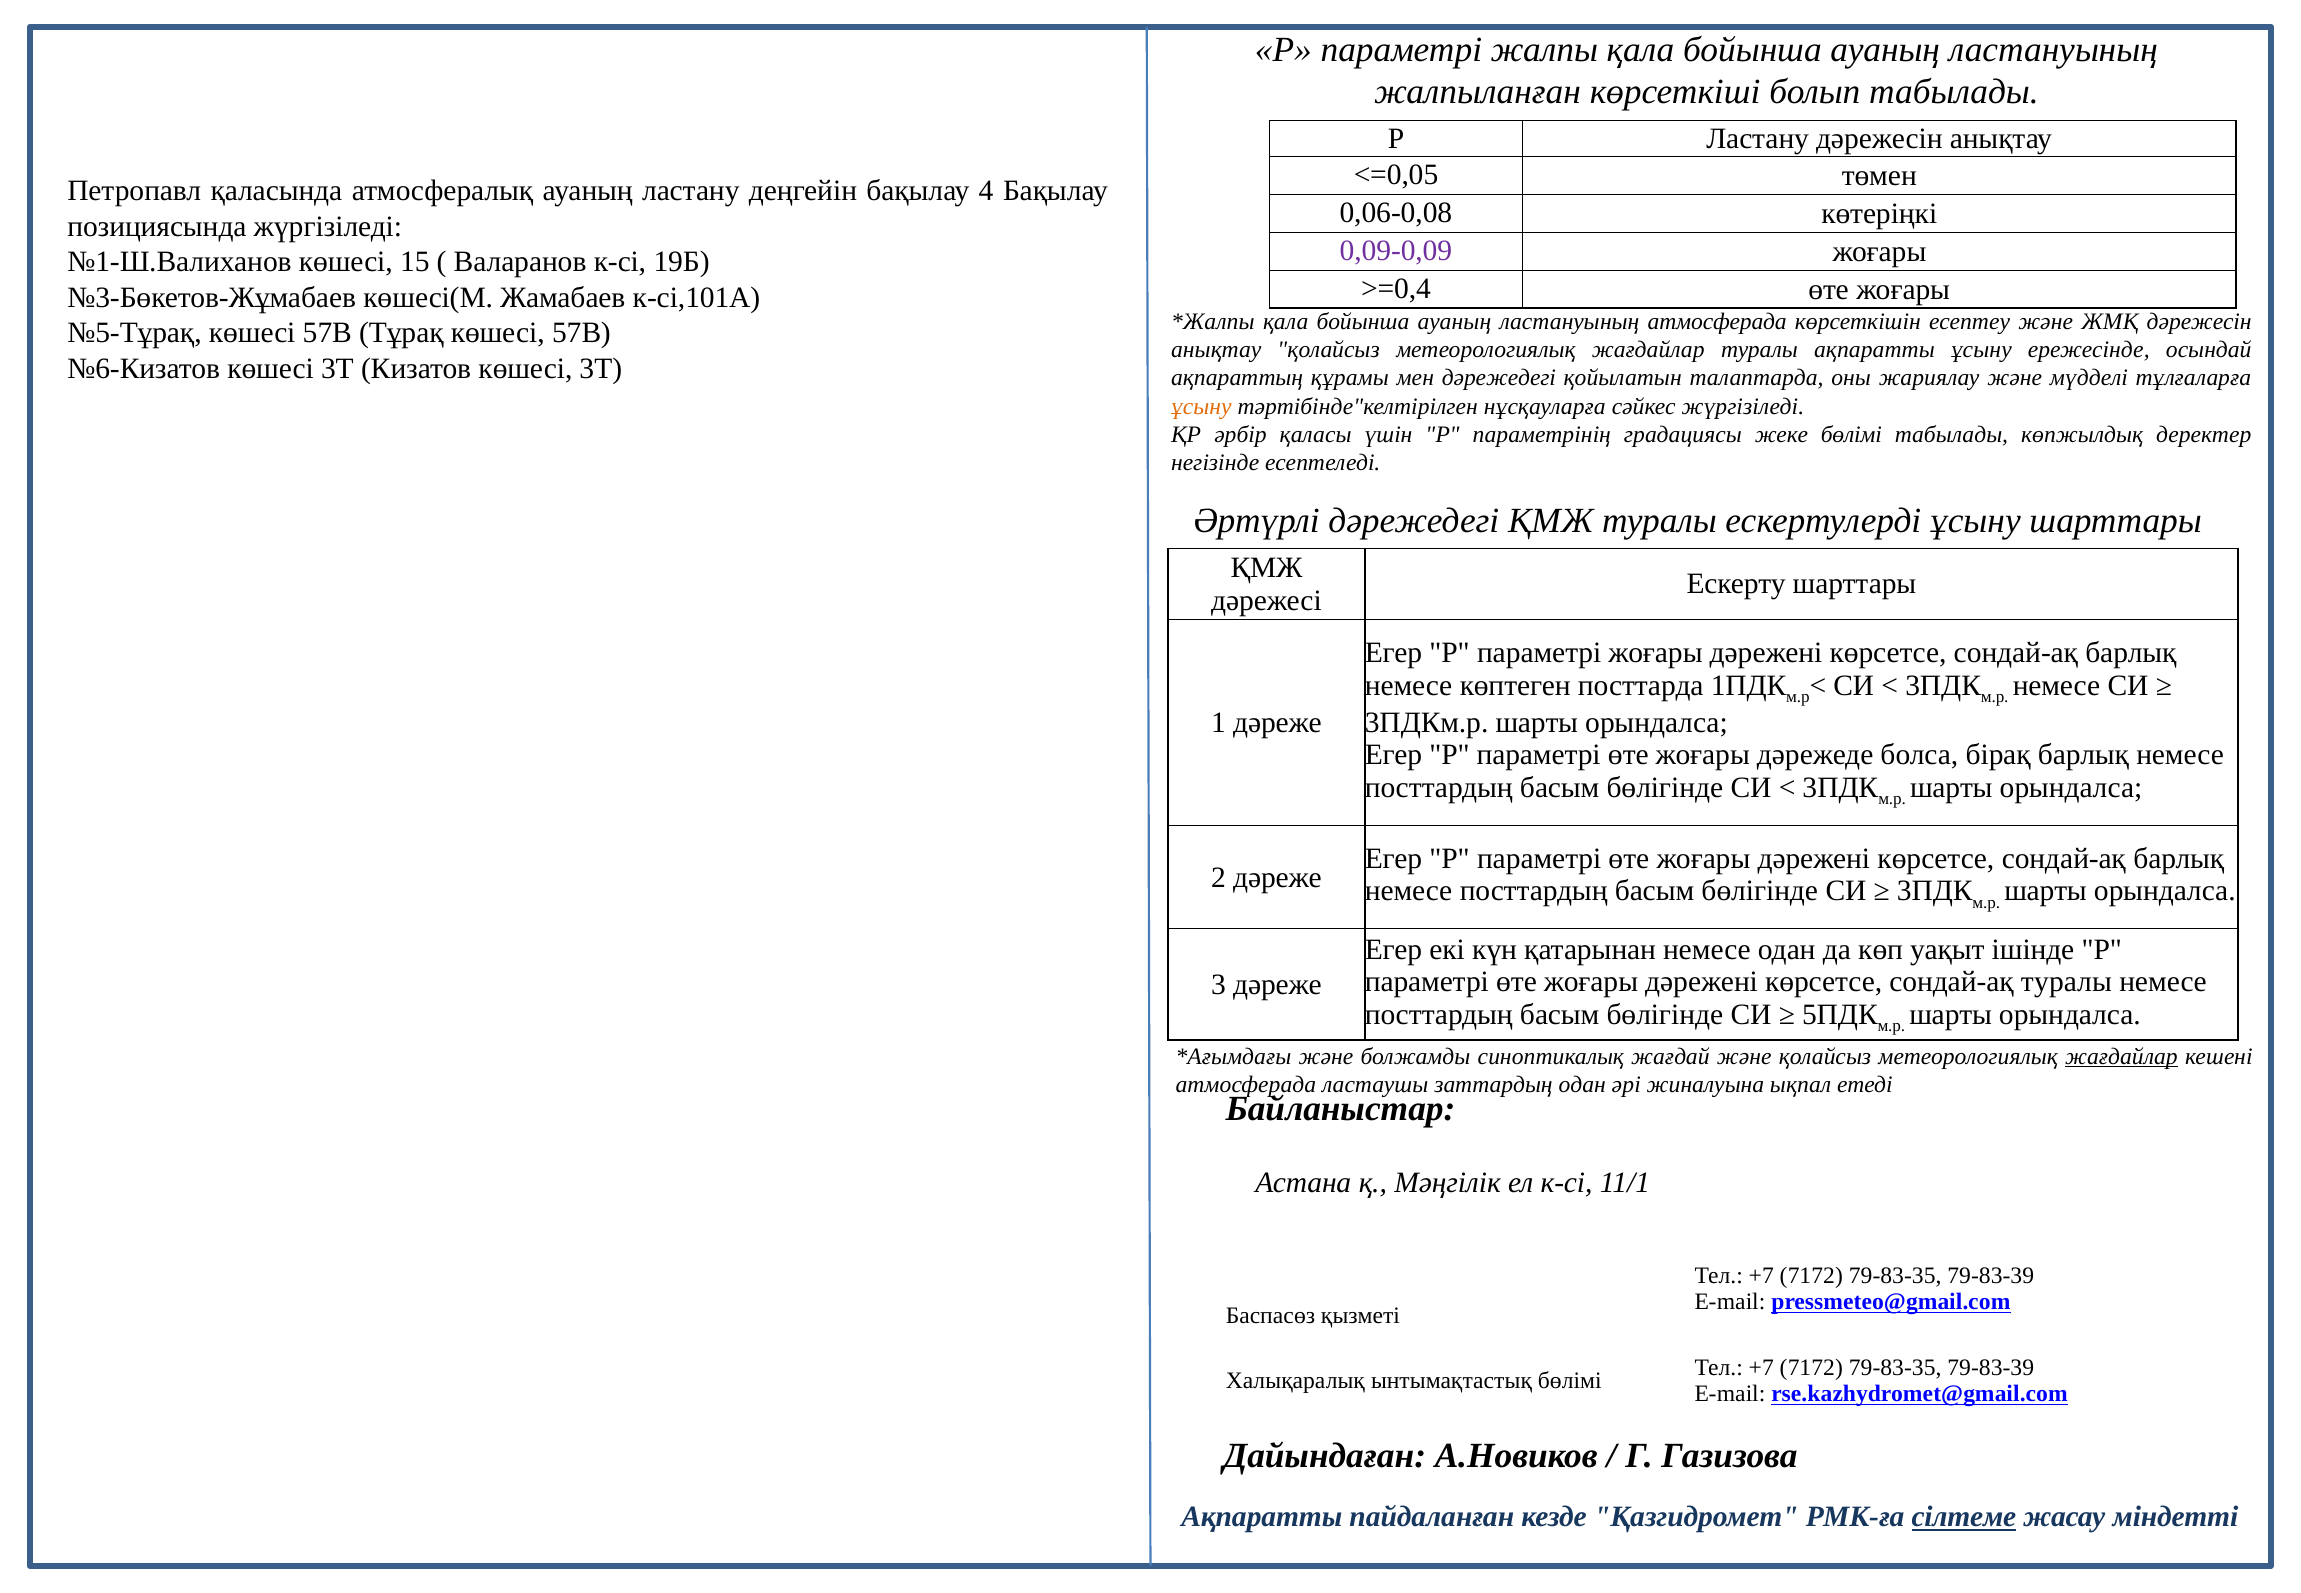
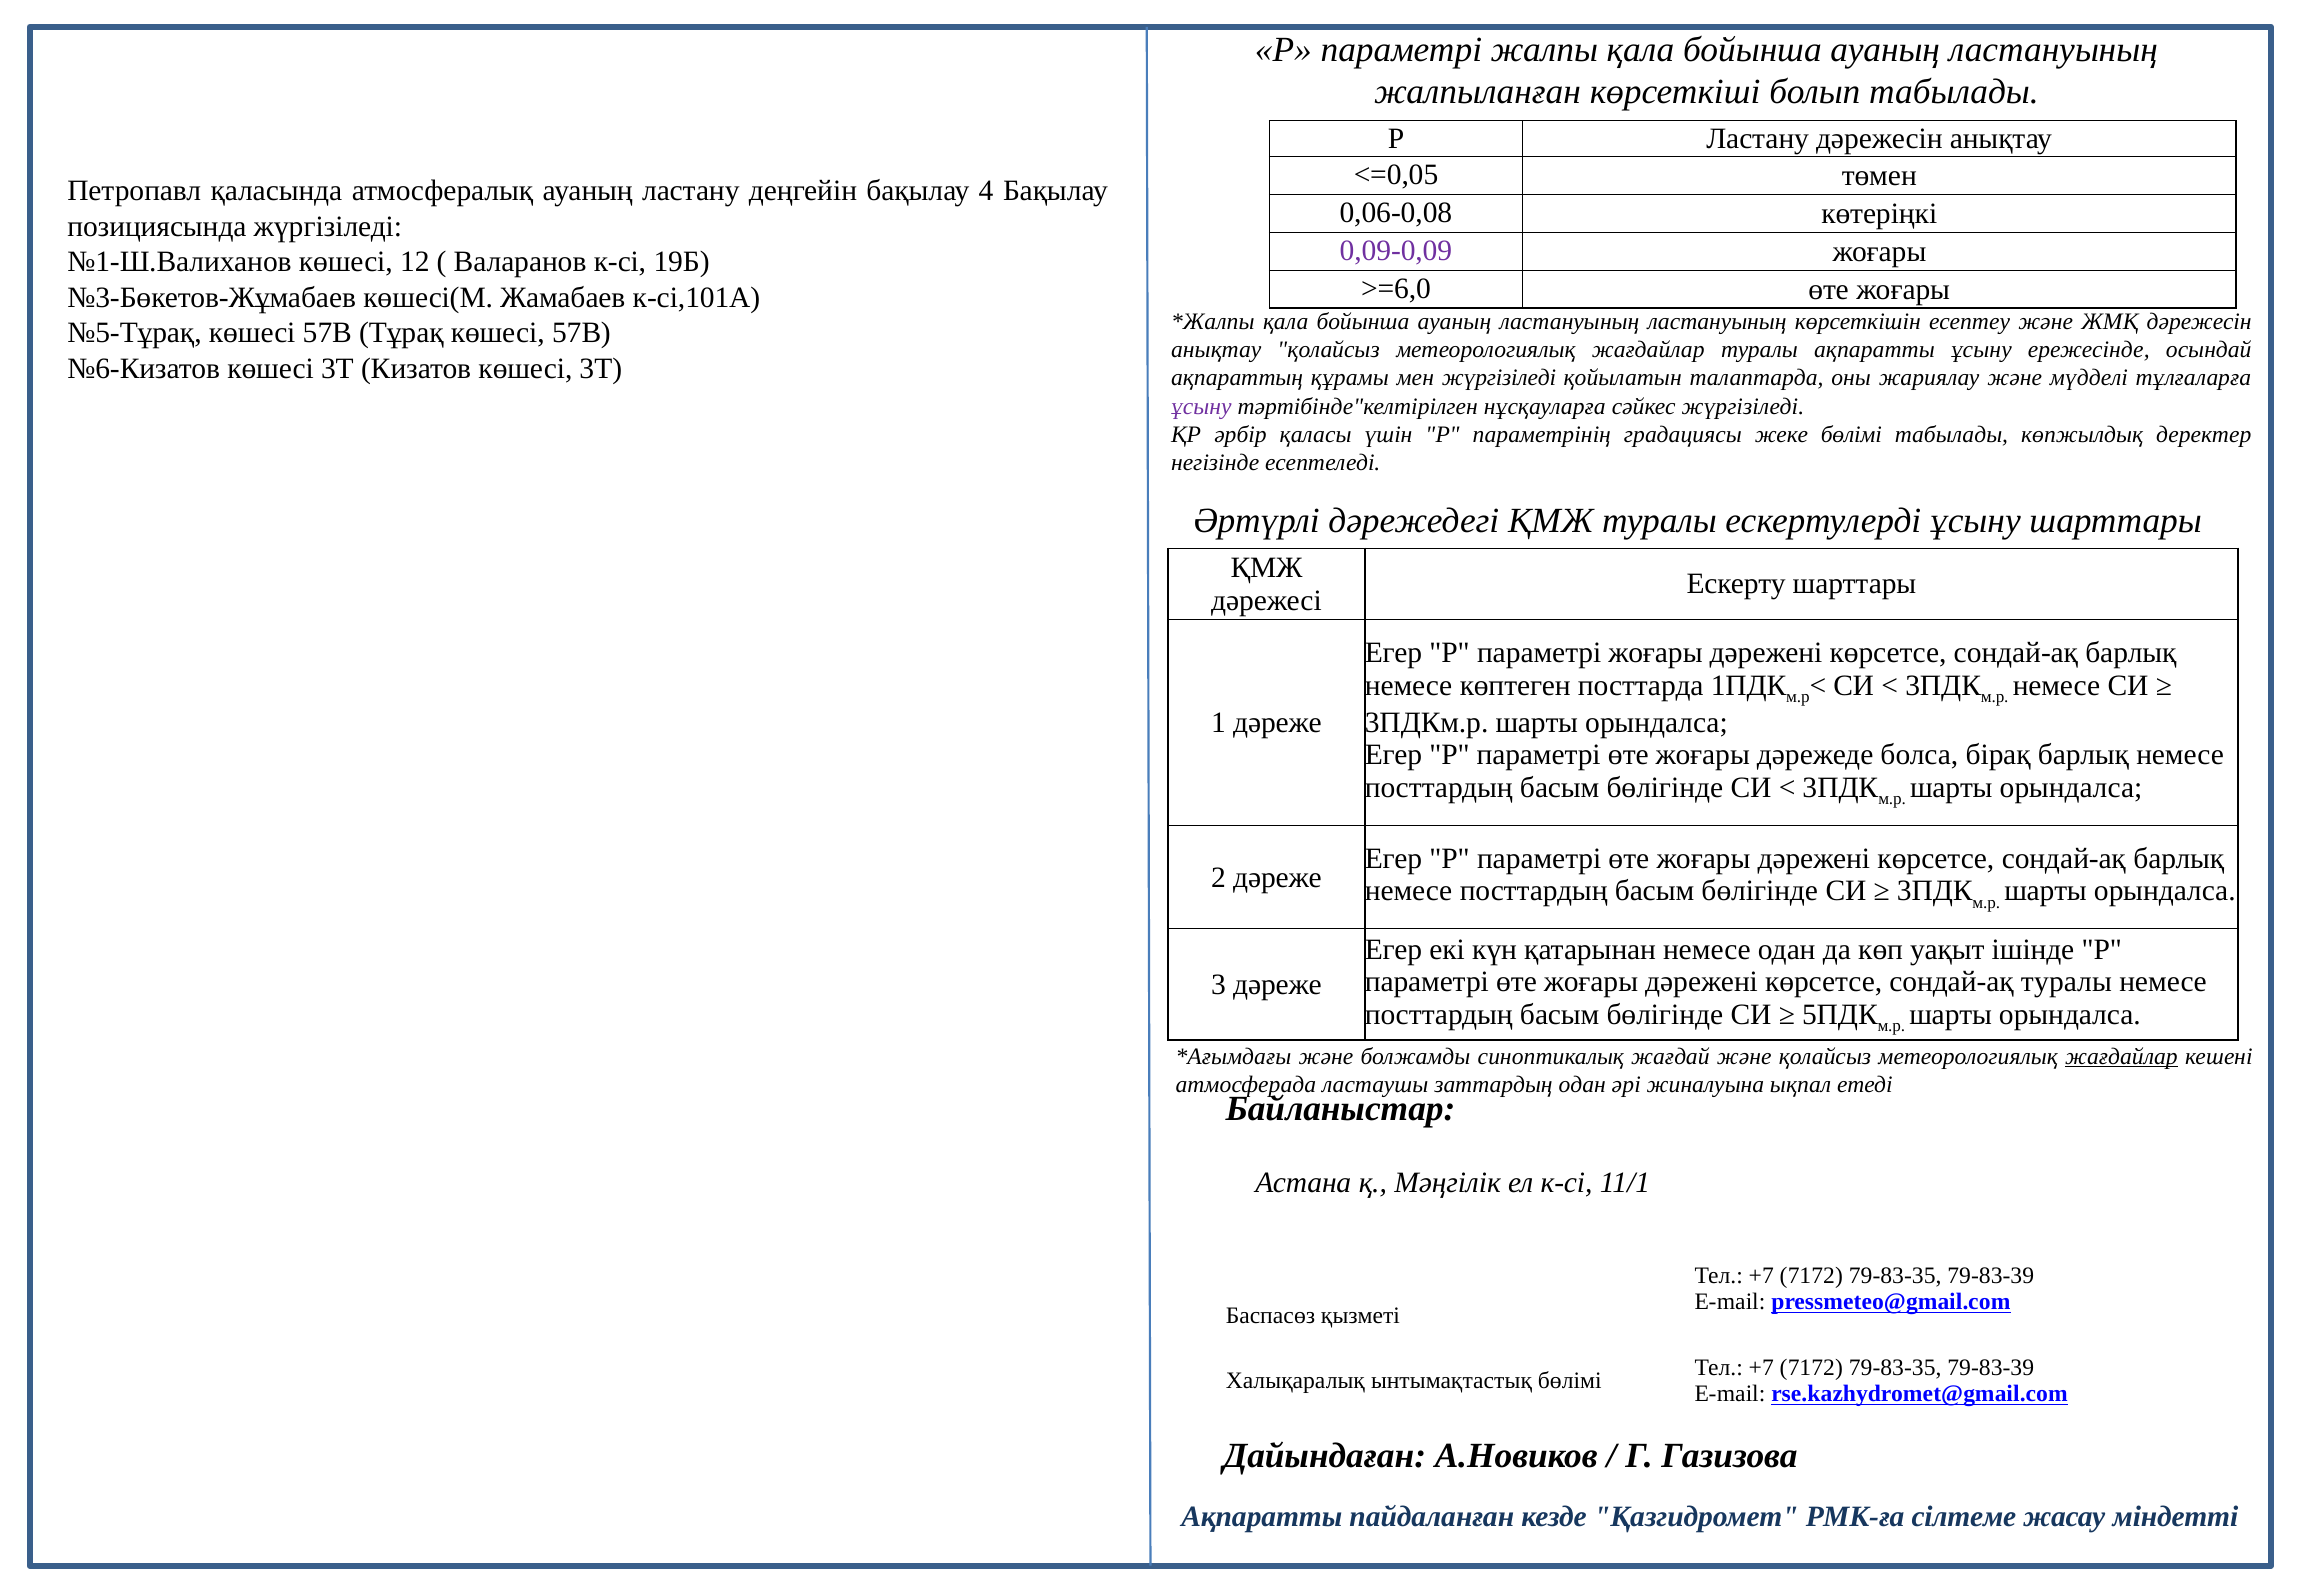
15: 15 -> 12
>=0,4: >=0,4 -> >=6,0
ластануының атмосферада: атмосферада -> ластануының
мен дәрежедегі: дәрежедегі -> жүргізіледі
ұсыну at (1201, 406) colour: orange -> purple
сілтеме underline: present -> none
